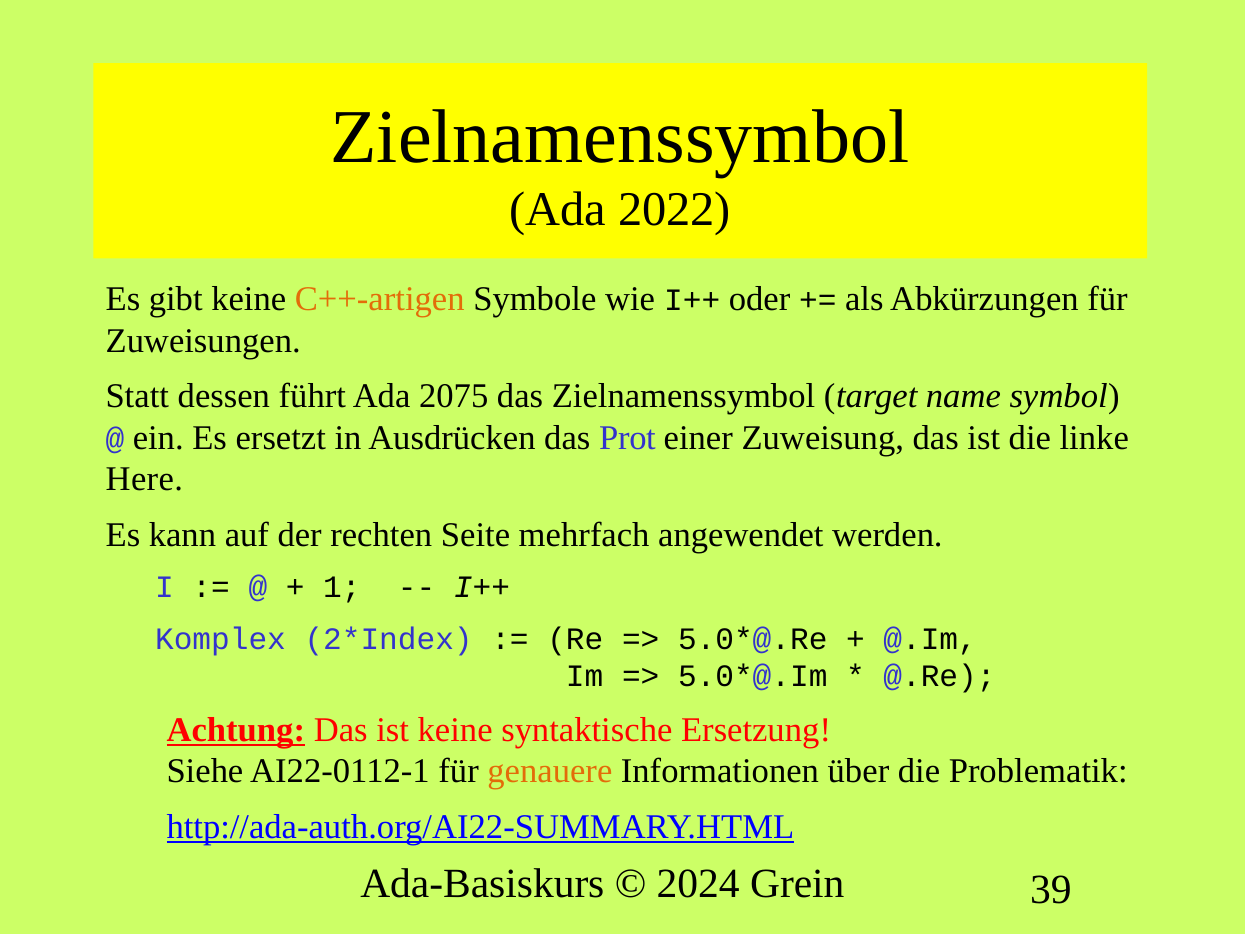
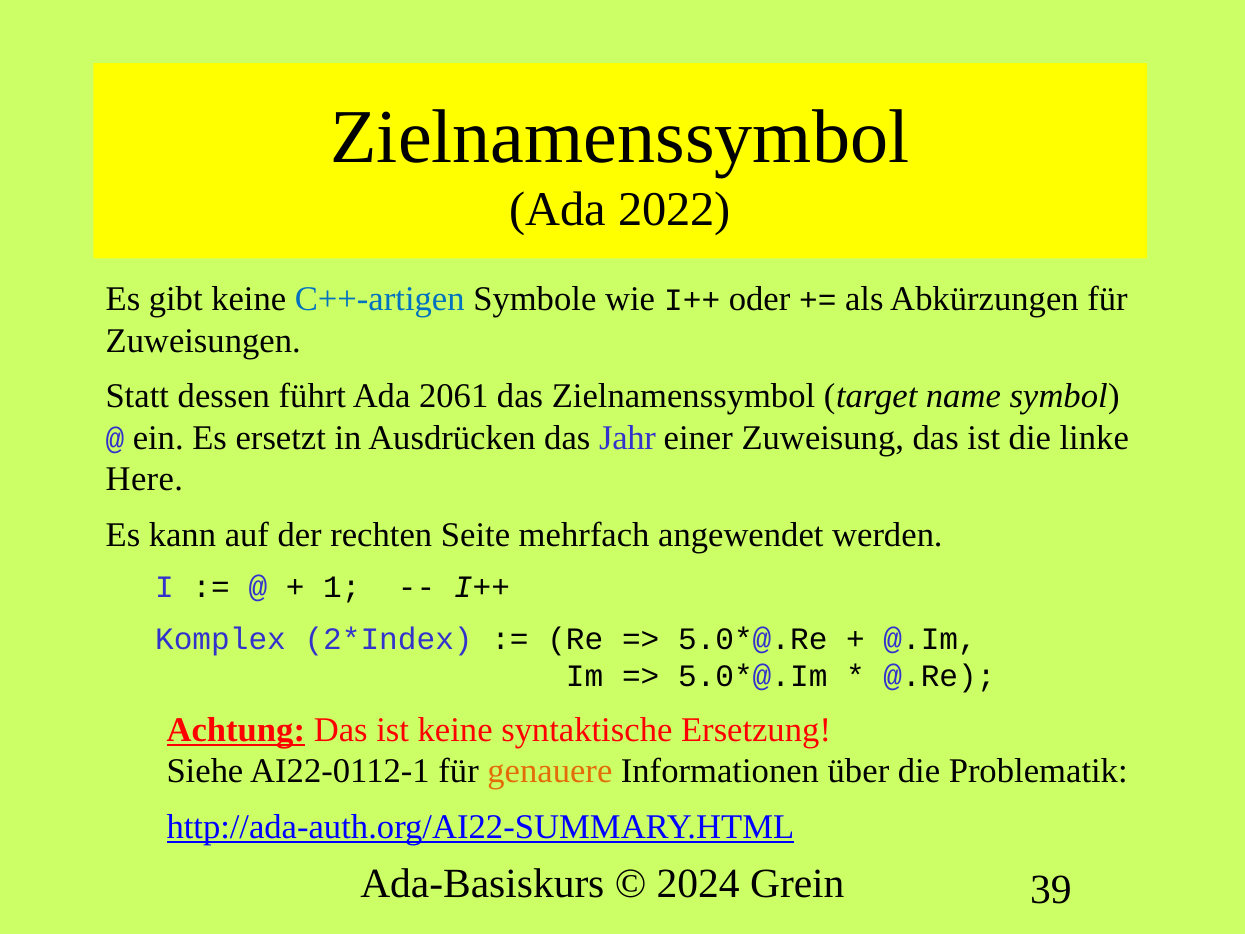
C++-artigen colour: orange -> blue
2075: 2075 -> 2061
Prot: Prot -> Jahr
